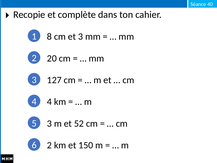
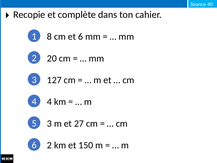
et 3: 3 -> 6
52: 52 -> 27
